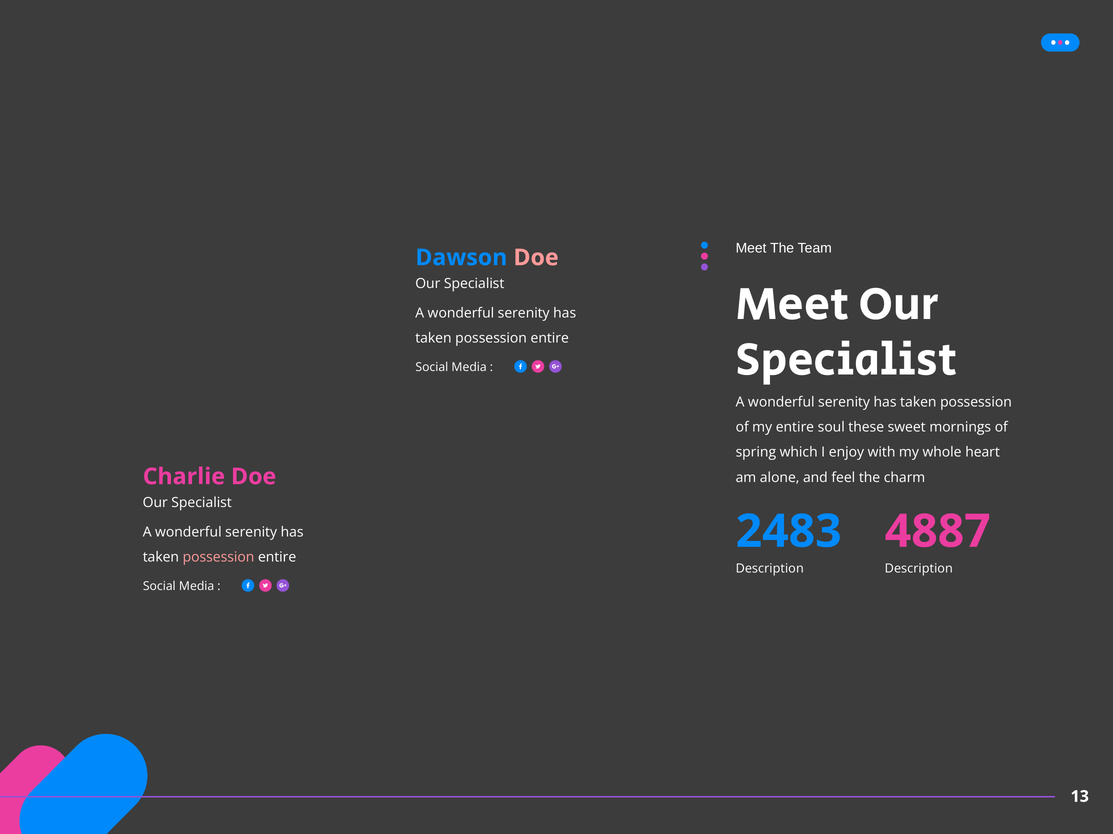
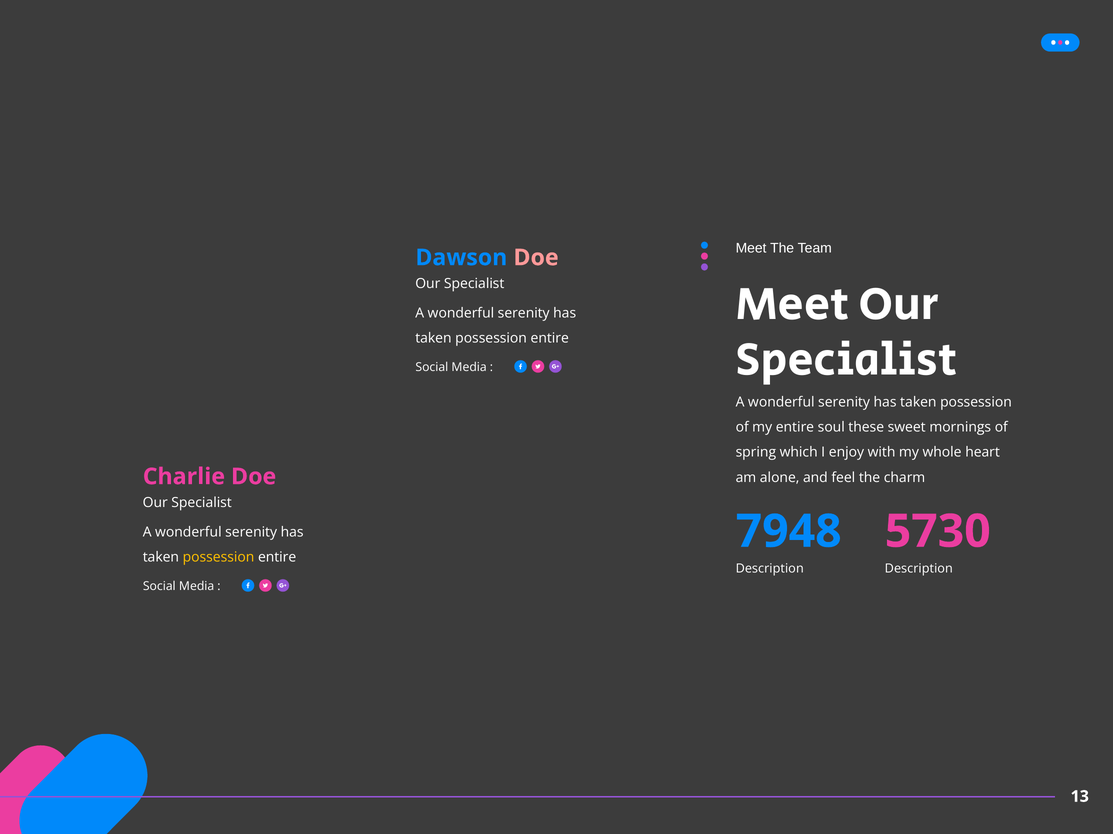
2483: 2483 -> 7948
4887: 4887 -> 5730
possession at (219, 558) colour: pink -> yellow
